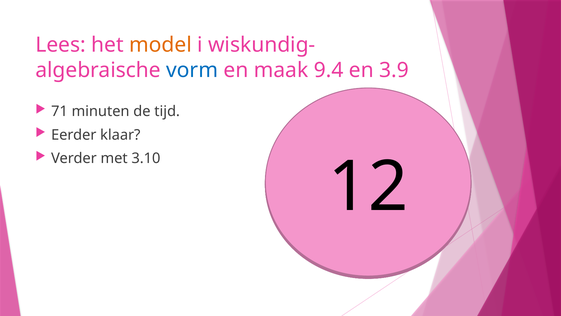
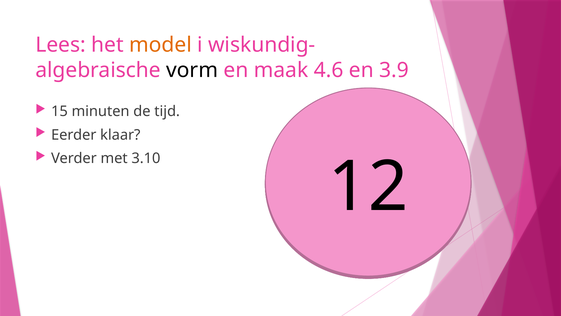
vorm colour: blue -> black
9.4: 9.4 -> 4.6
71: 71 -> 15
